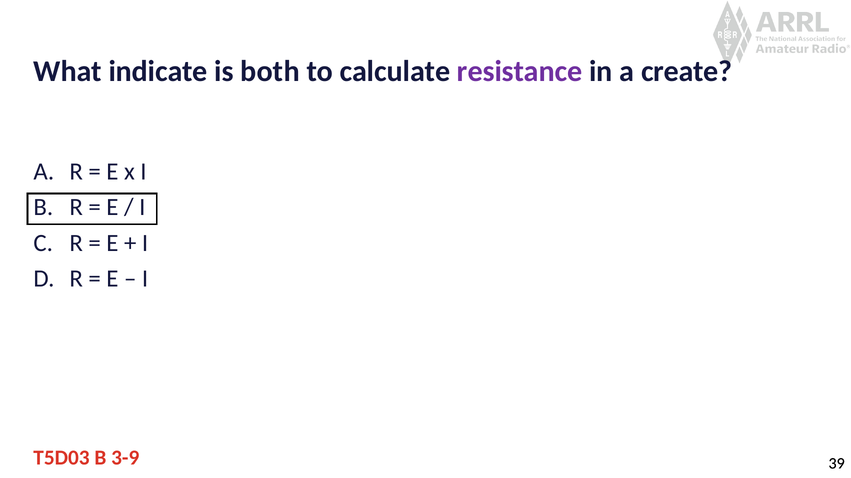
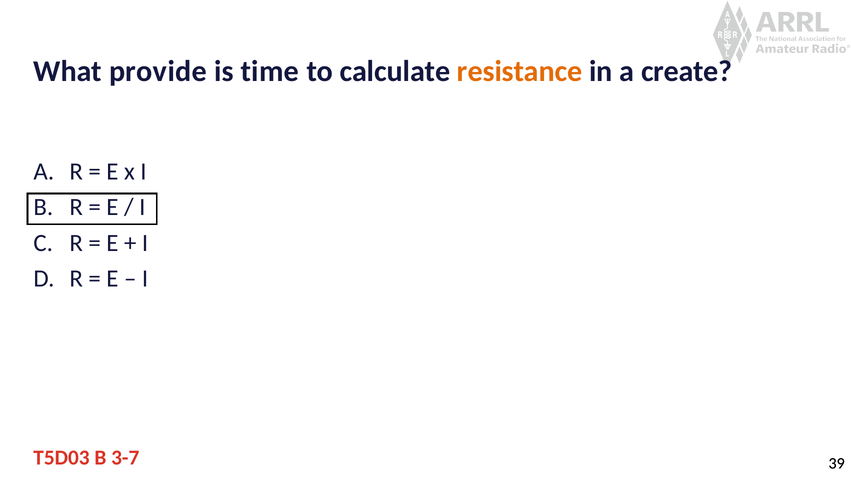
indicate: indicate -> provide
both: both -> time
resistance colour: purple -> orange
3-9: 3-9 -> 3-7
